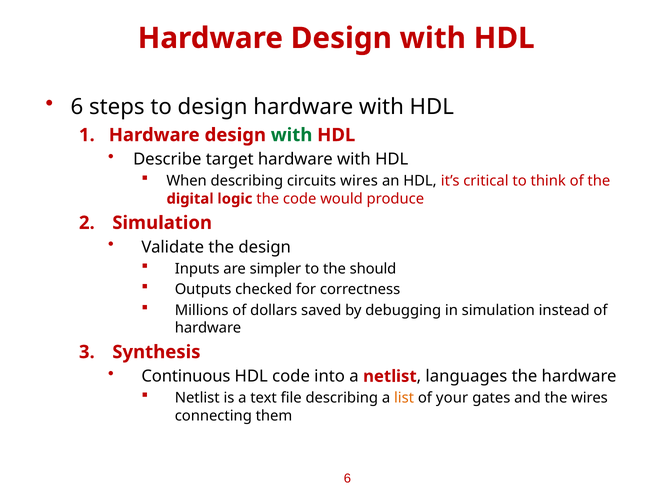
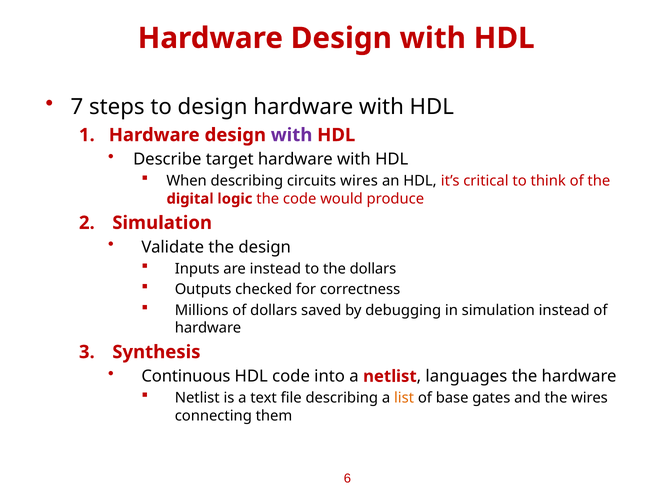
6 at (77, 107): 6 -> 7
with at (292, 135) colour: green -> purple
are simpler: simpler -> instead
the should: should -> dollars
your: your -> base
